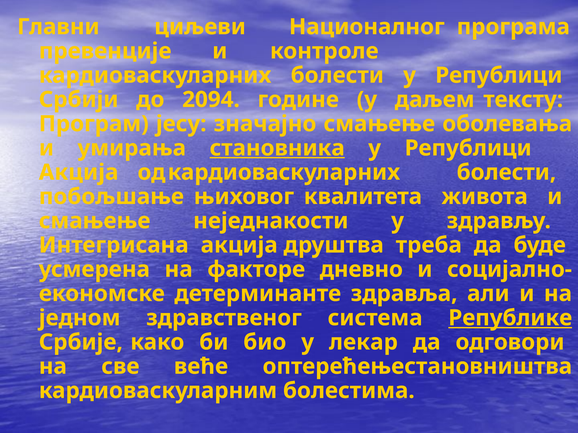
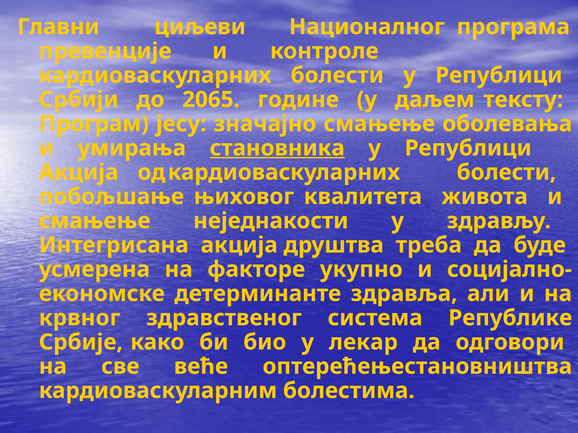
2094: 2094 -> 2065
дневно: дневно -> укупно
једном: једном -> крвног
Републике underline: present -> none
